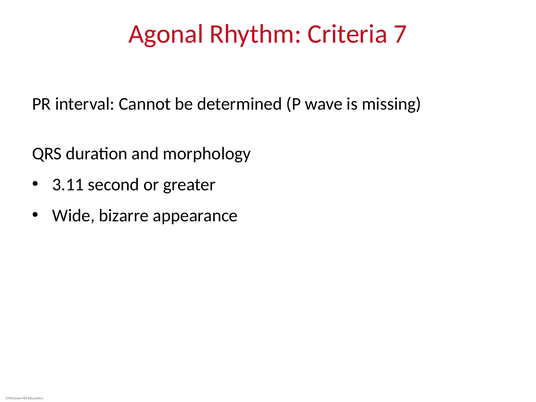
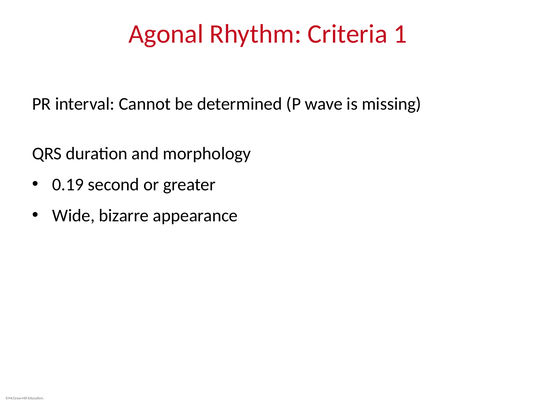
7: 7 -> 1
3.11: 3.11 -> 0.19
